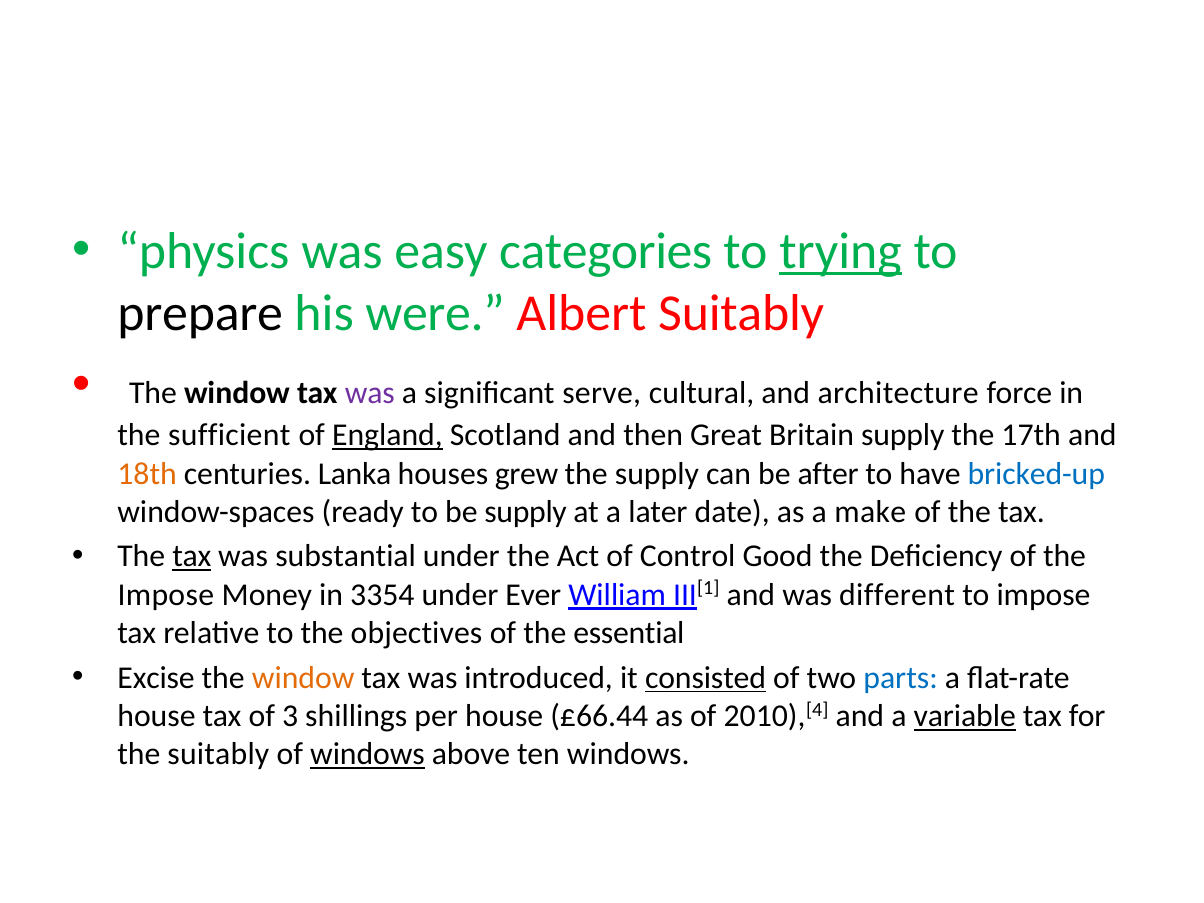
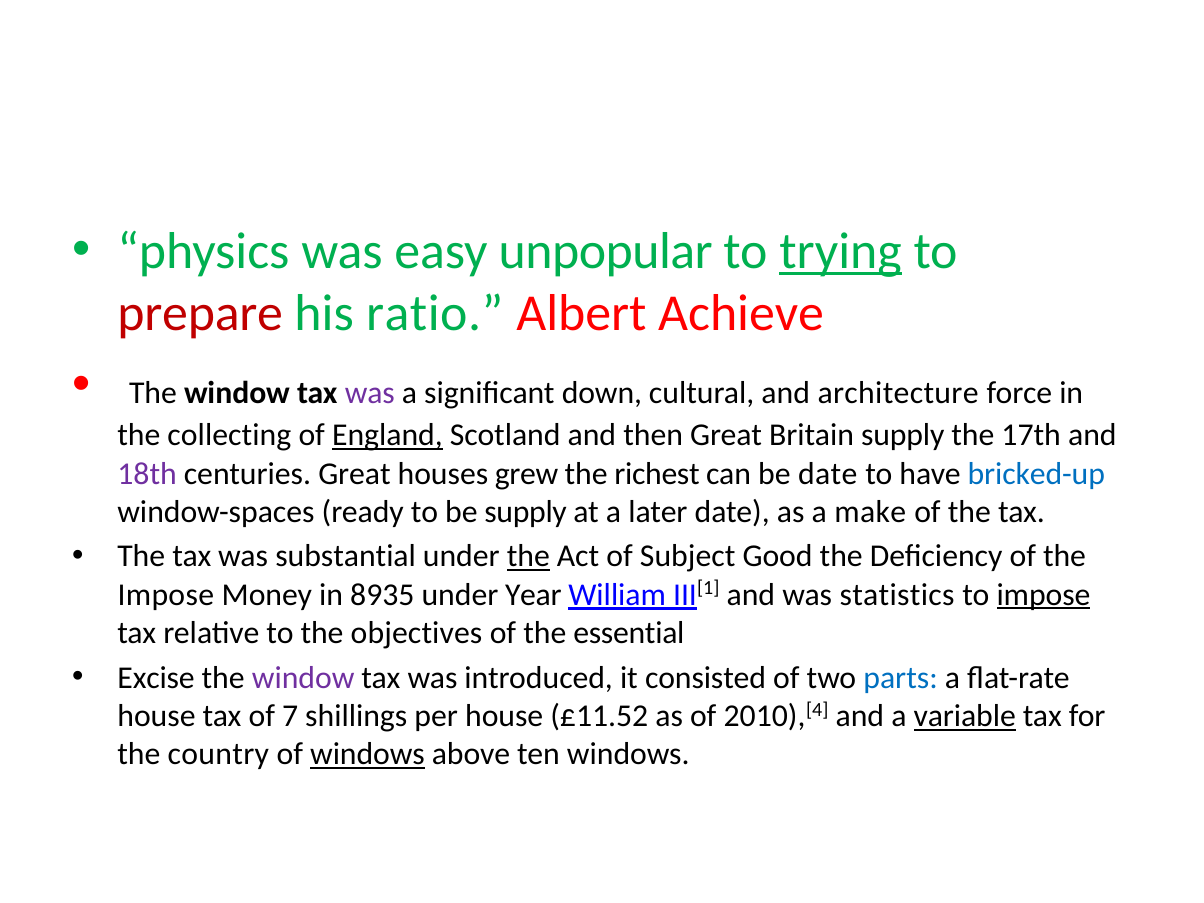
categories: categories -> unpopular
prepare colour: black -> red
were: were -> ratio
Albert Suitably: Suitably -> Achieve
serve: serve -> down
sufficient: sufficient -> collecting
18th colour: orange -> purple
centuries Lanka: Lanka -> Great
the supply: supply -> richest
be after: after -> date
tax at (192, 556) underline: present -> none
the at (528, 556) underline: none -> present
Control: Control -> Subject
3354: 3354 -> 8935
Ever: Ever -> Year
different: different -> statistics
impose at (1044, 595) underline: none -> present
window at (303, 678) colour: orange -> purple
consisted underline: present -> none
3: 3 -> 7
£66.44: £66.44 -> £11.52
the suitably: suitably -> country
